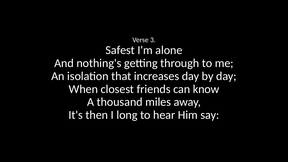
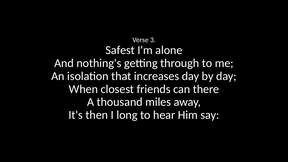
know: know -> there
